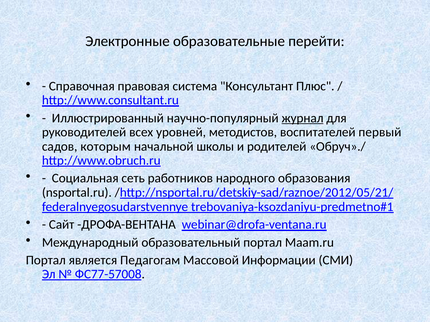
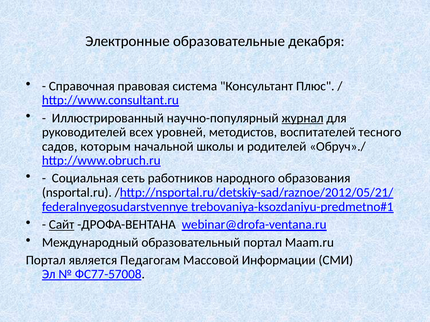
перейти: перейти -> декабря
первый: первый -> тесного
Сайт underline: none -> present
